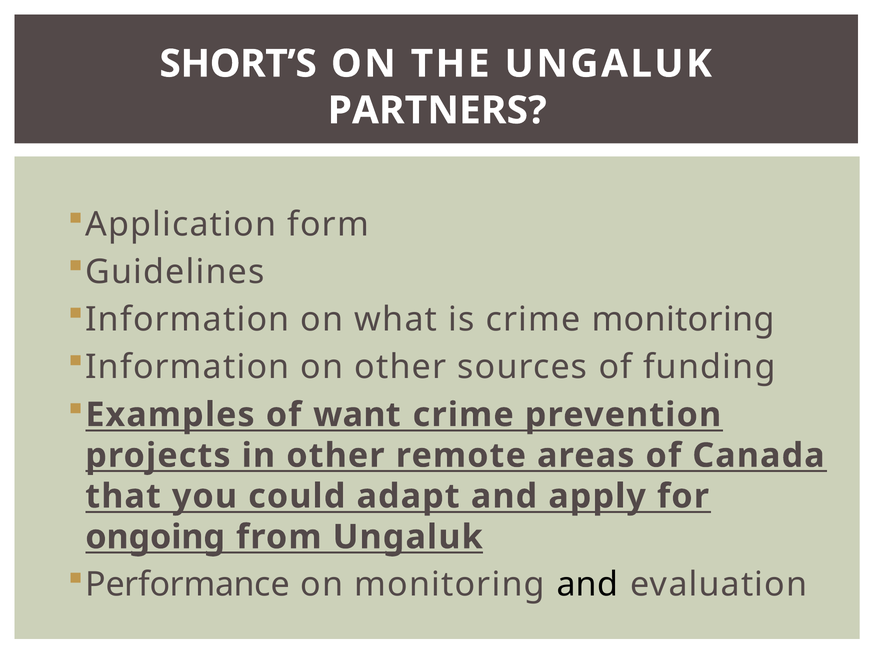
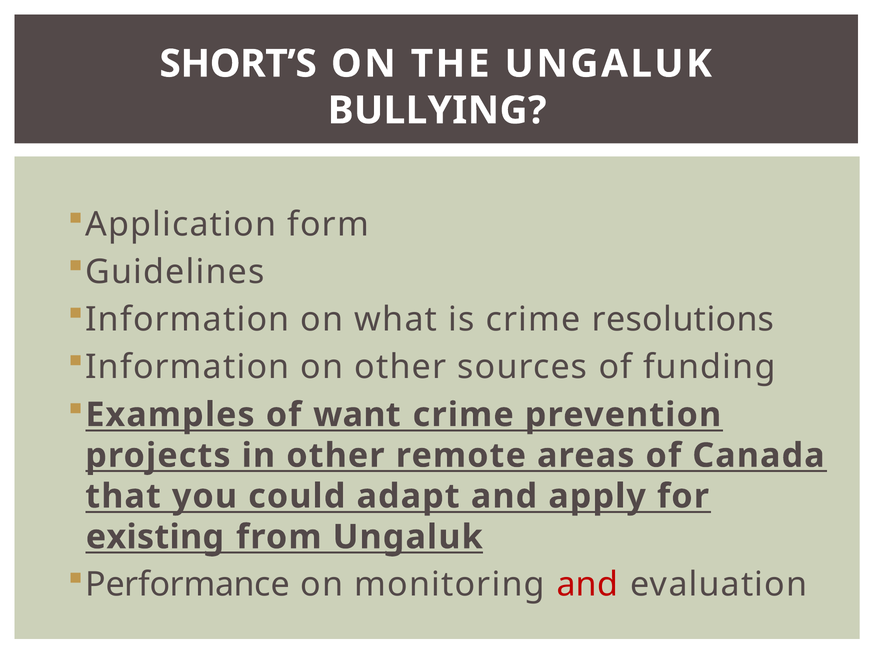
PARTNERS: PARTNERS -> BULLYING
crime monitoring: monitoring -> resolutions
ongoing: ongoing -> existing
and at (587, 585) colour: black -> red
